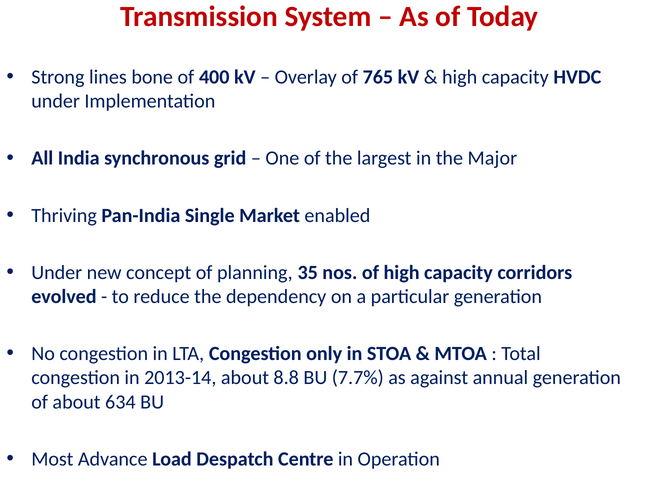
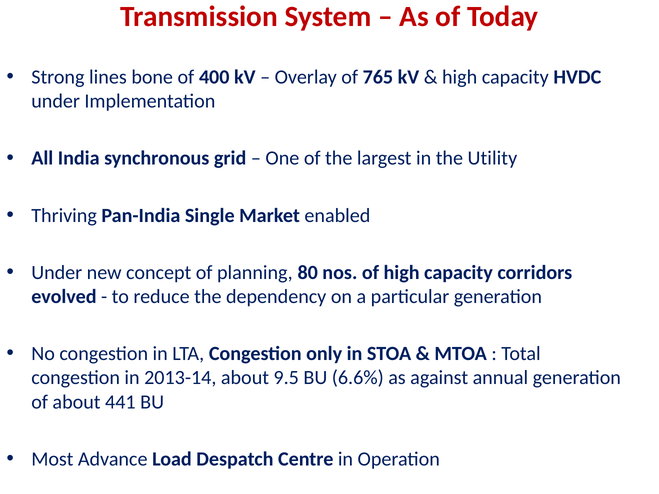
Major: Major -> Utility
35: 35 -> 80
8.8: 8.8 -> 9.5
7.7%: 7.7% -> 6.6%
634: 634 -> 441
